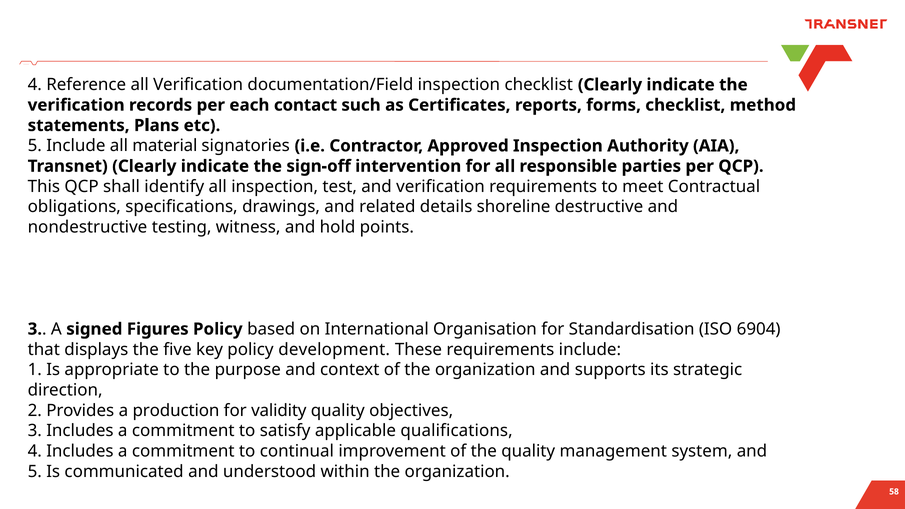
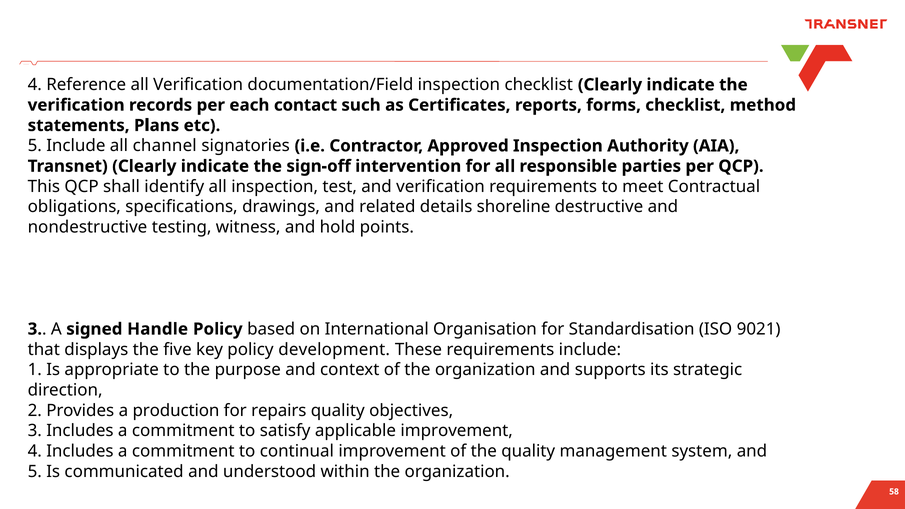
material: material -> channel
Figures: Figures -> Handle
6904: 6904 -> 9021
validity: validity -> repairs
applicable qualifications: qualifications -> improvement
